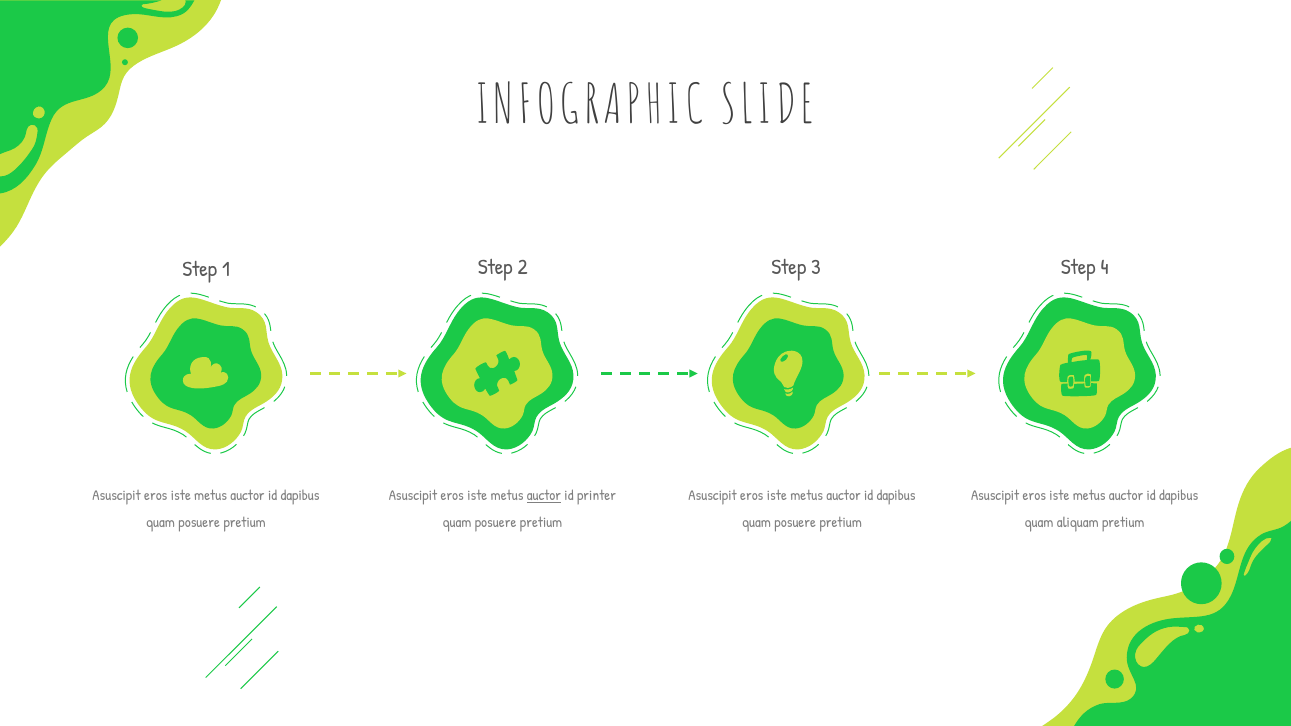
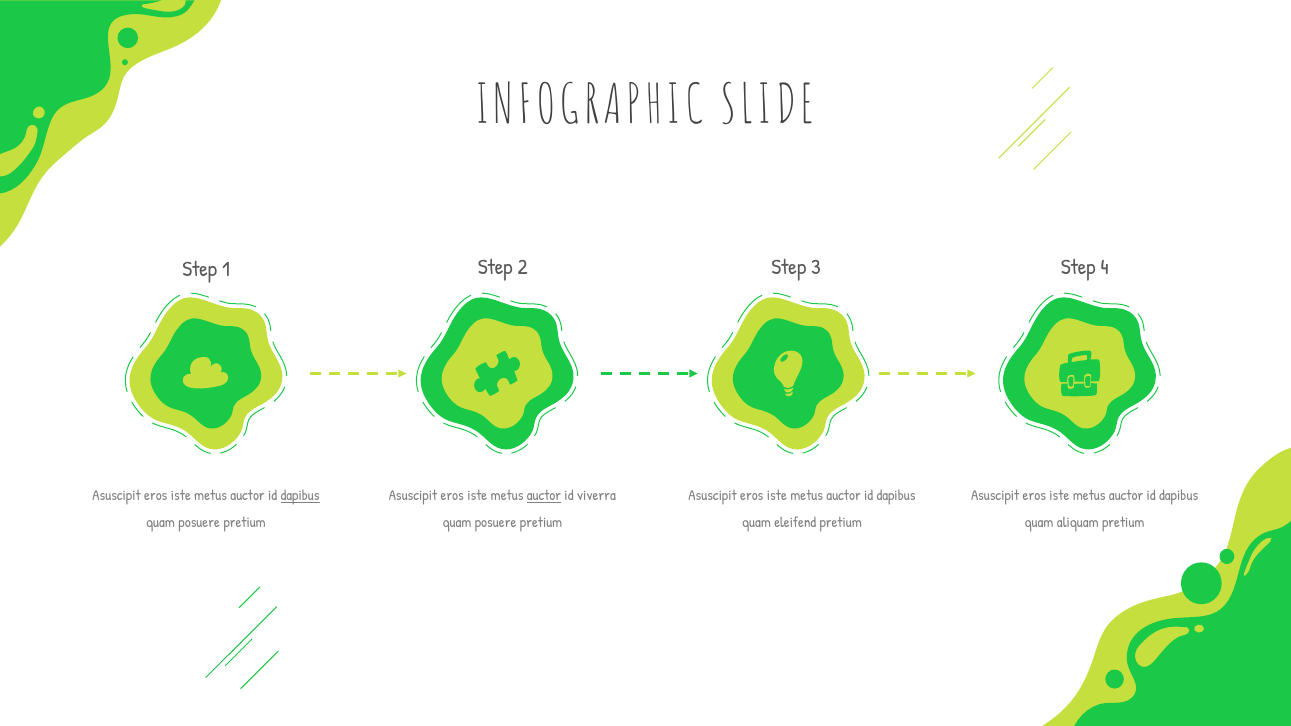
dapibus at (300, 496) underline: none -> present
printer: printer -> viverra
posuere at (795, 523): posuere -> eleifend
